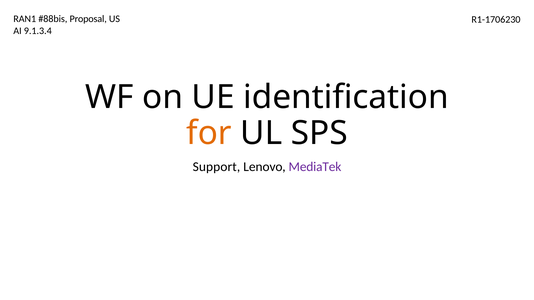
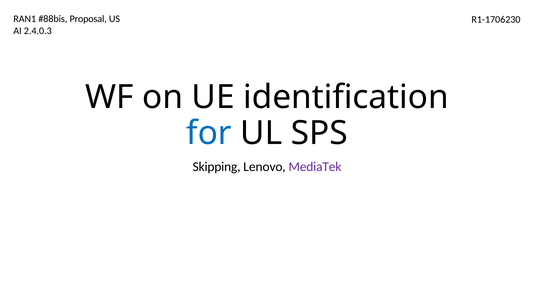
9.1.3.4: 9.1.3.4 -> 2.4.0.3
for colour: orange -> blue
Support: Support -> Skipping
